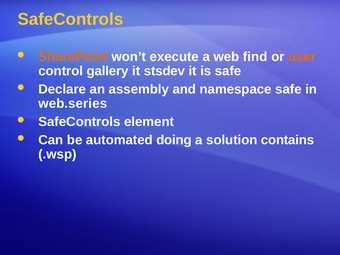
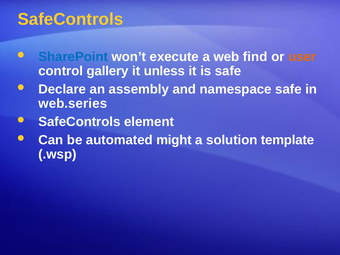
SharePoint colour: orange -> blue
stsdev: stsdev -> unless
doing: doing -> might
contains: contains -> template
